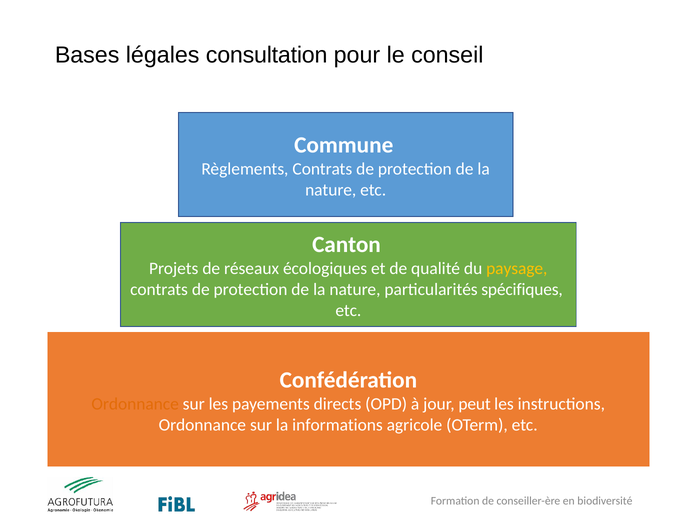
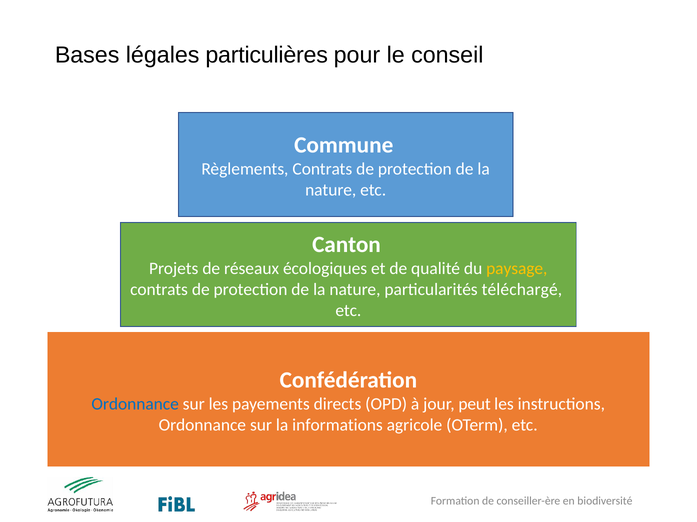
consultation: consultation -> particulières
spécifiques: spécifiques -> téléchargé
Ordonnance at (135, 404) colour: orange -> blue
